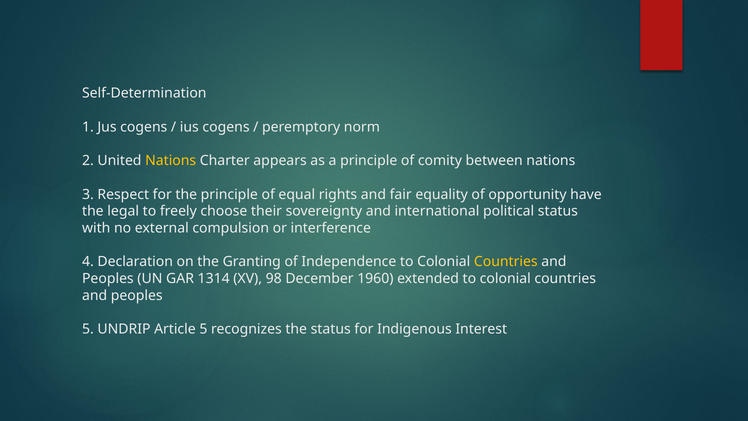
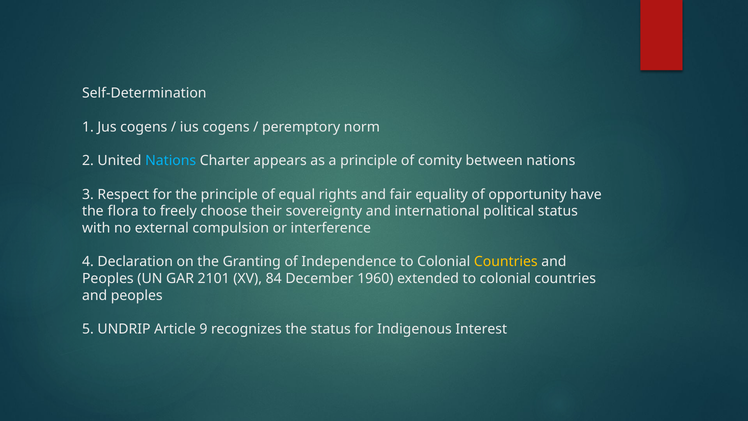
Nations at (171, 161) colour: yellow -> light blue
legal: legal -> flora
1314: 1314 -> 2101
98: 98 -> 84
Article 5: 5 -> 9
